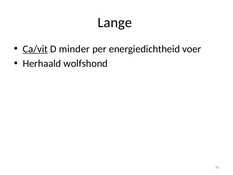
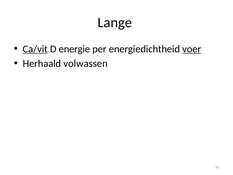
minder: minder -> energie
voer underline: none -> present
wolfshond: wolfshond -> volwassen
